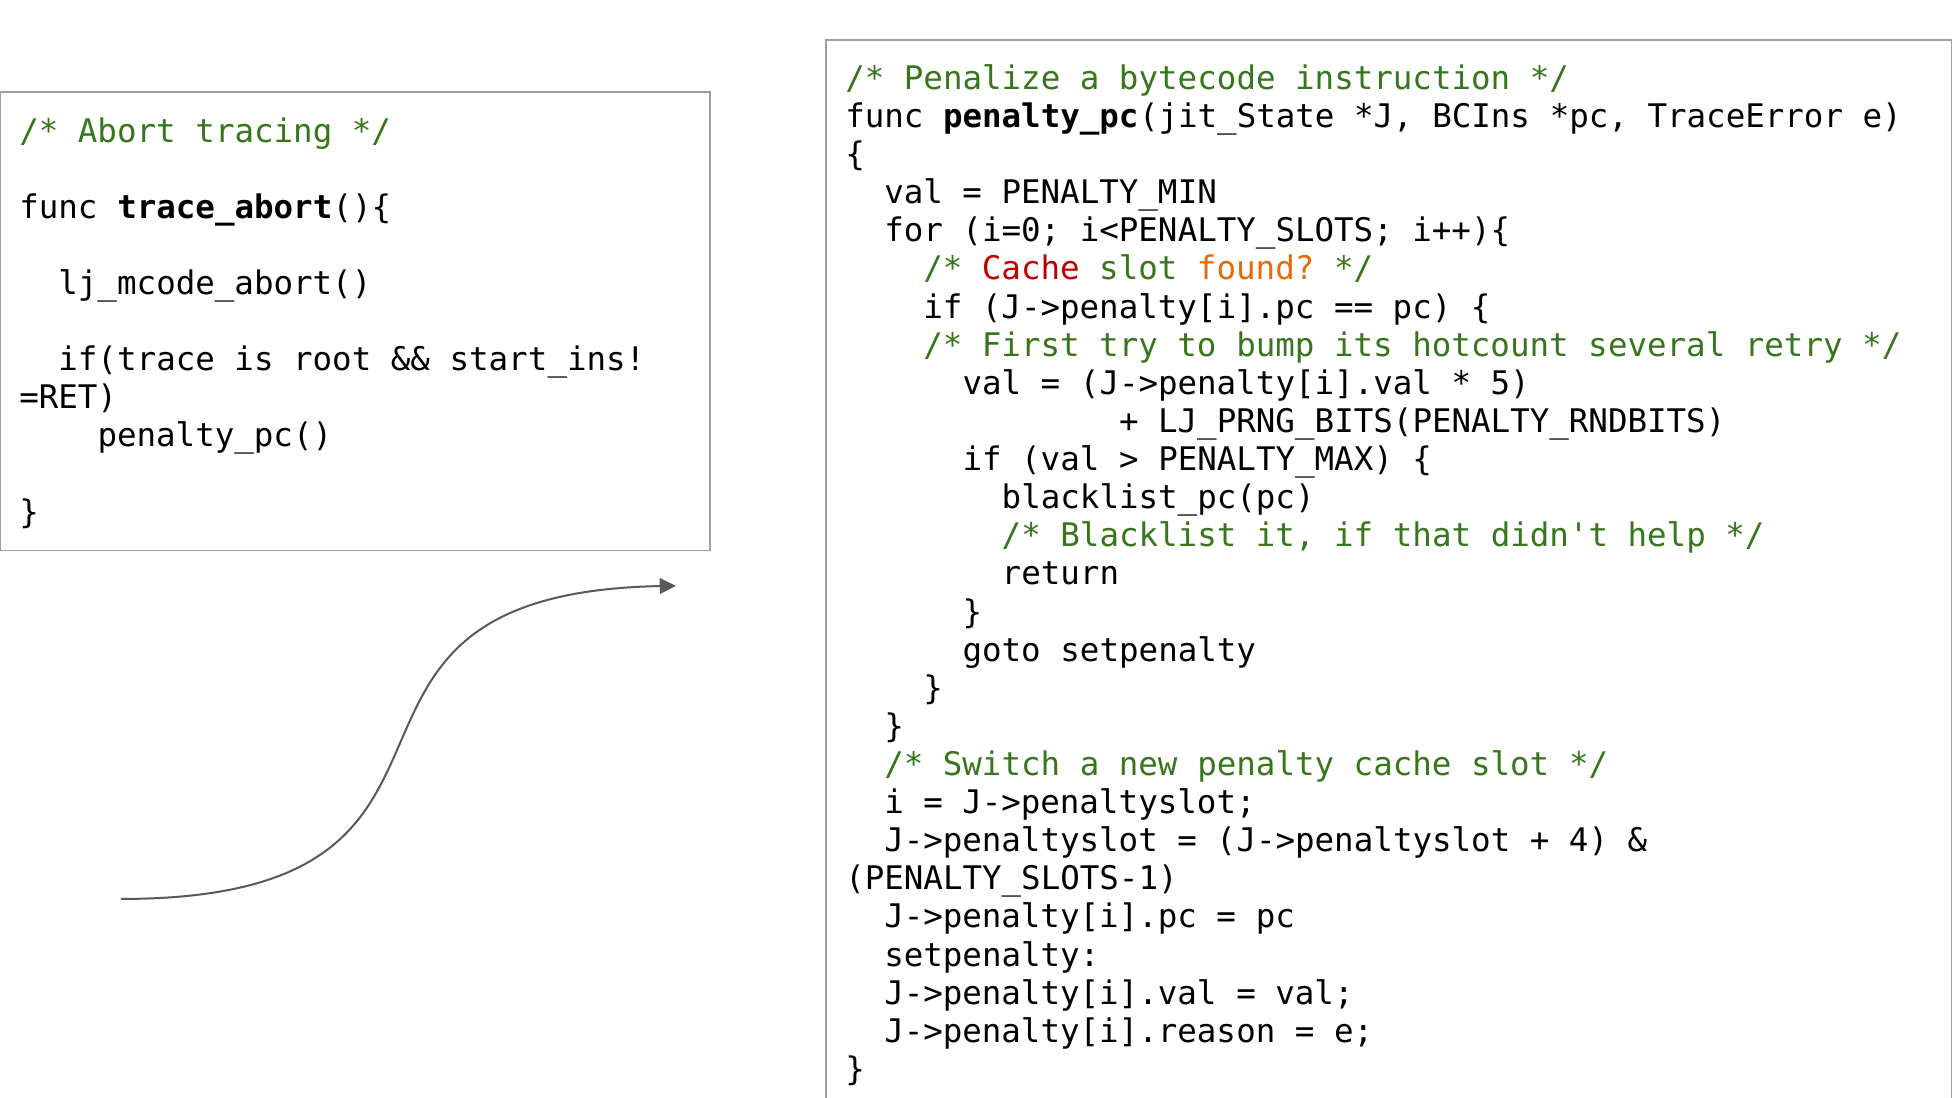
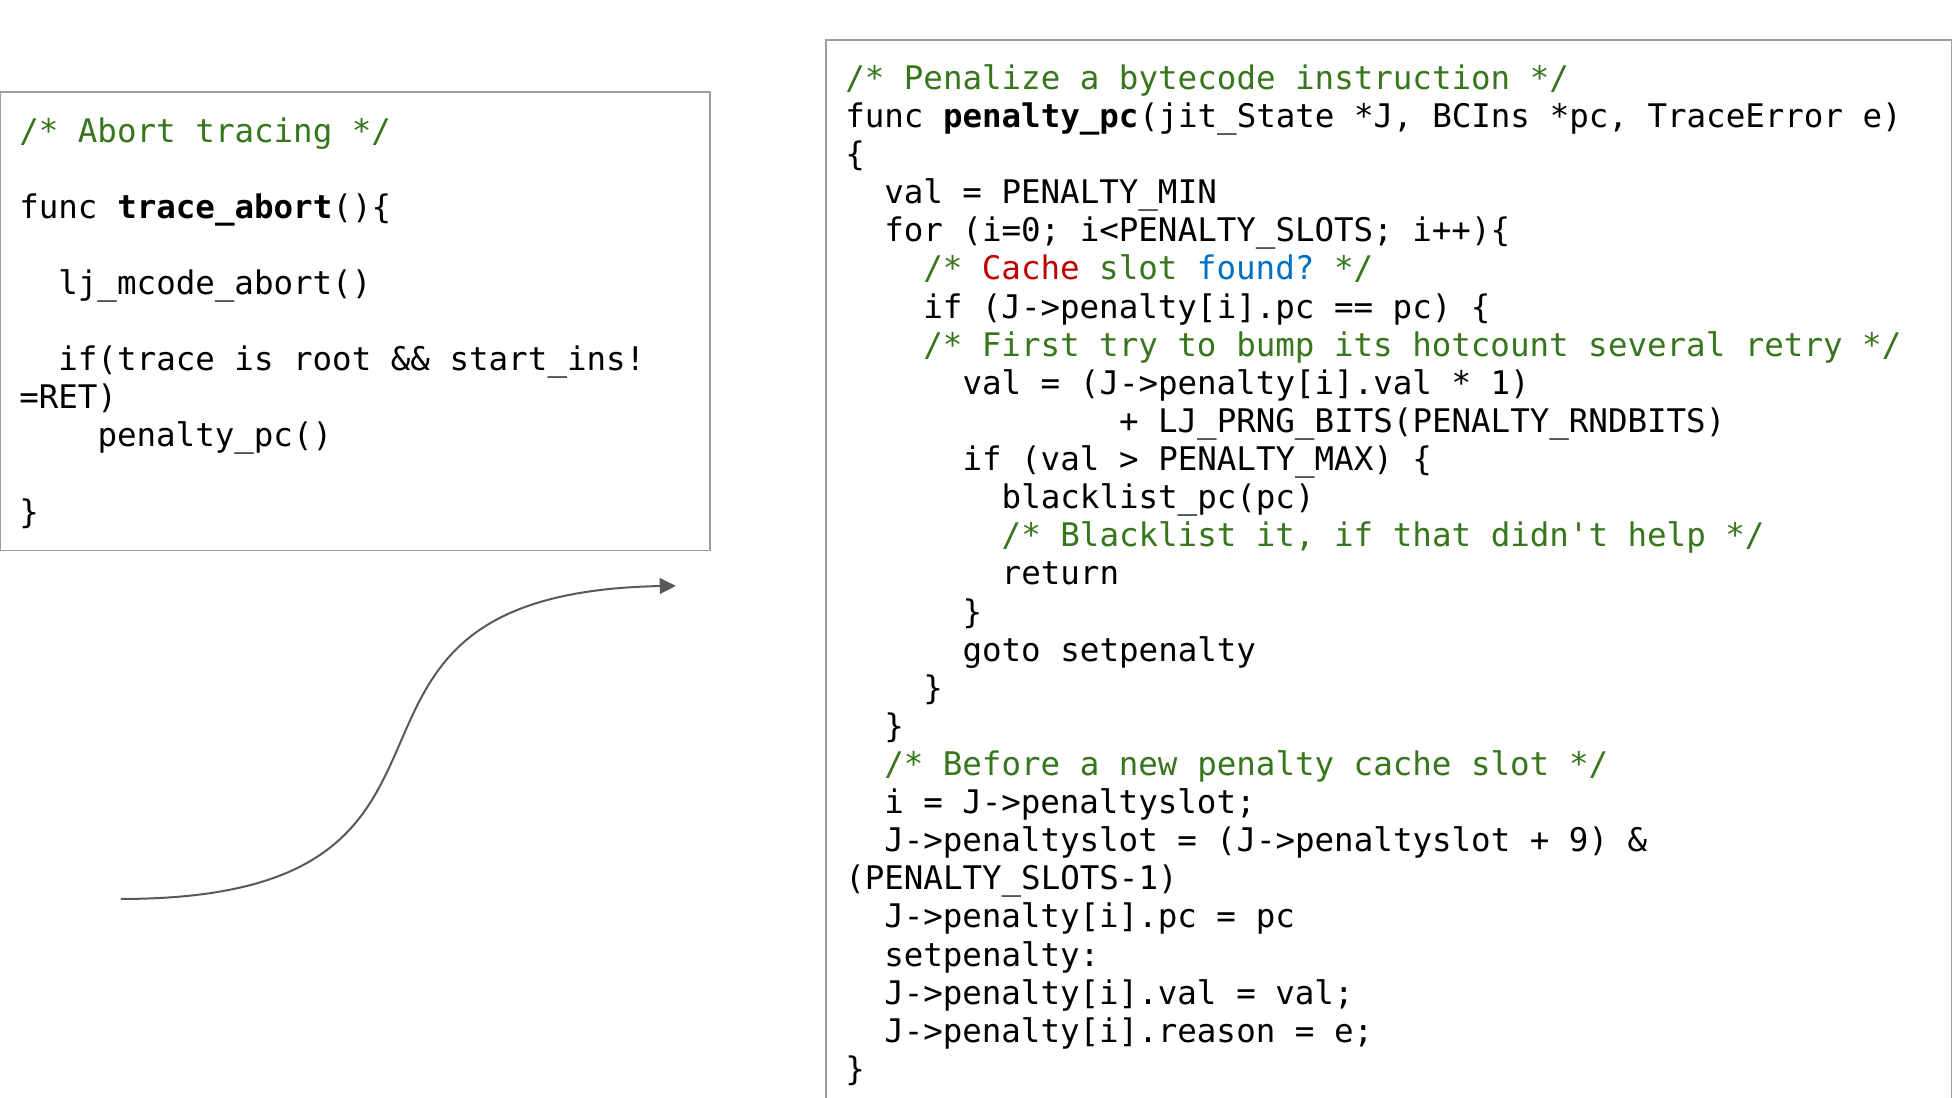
found colour: orange -> blue
5: 5 -> 1
Switch: Switch -> Before
4: 4 -> 9
